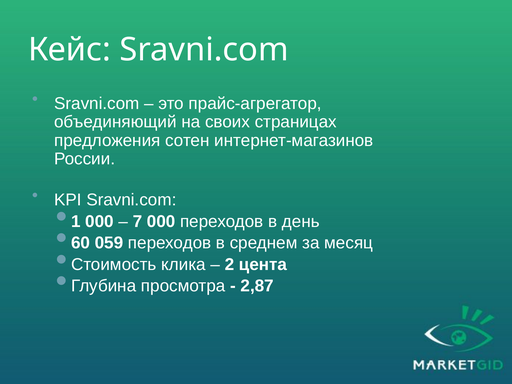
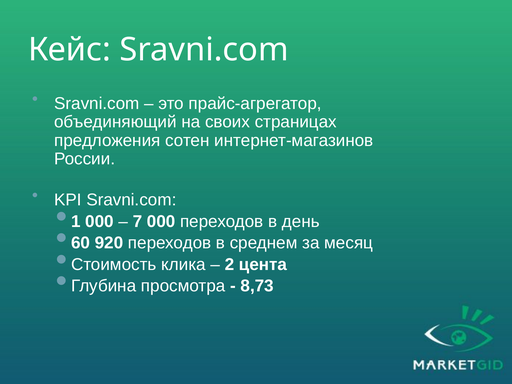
059: 059 -> 920
2,87: 2,87 -> 8,73
